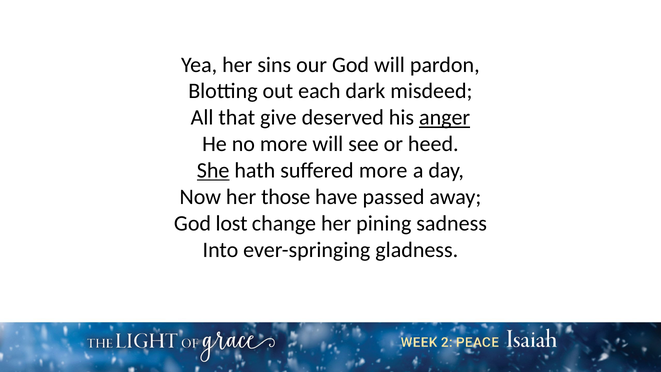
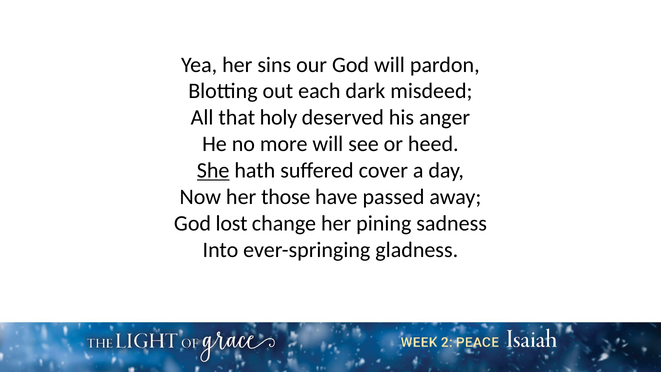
give: give -> holy
anger underline: present -> none
suffered more: more -> cover
